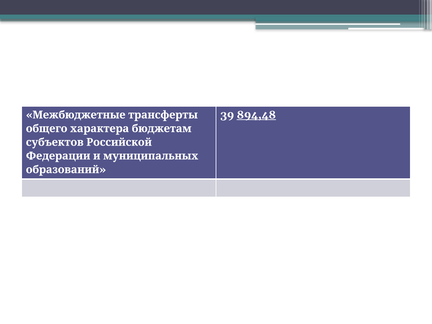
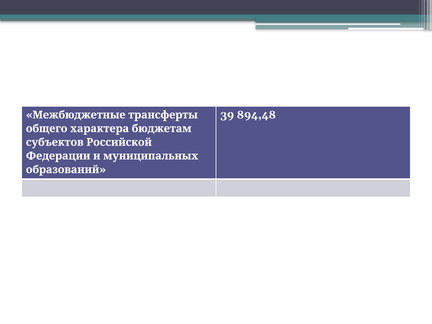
894,48 underline: present -> none
